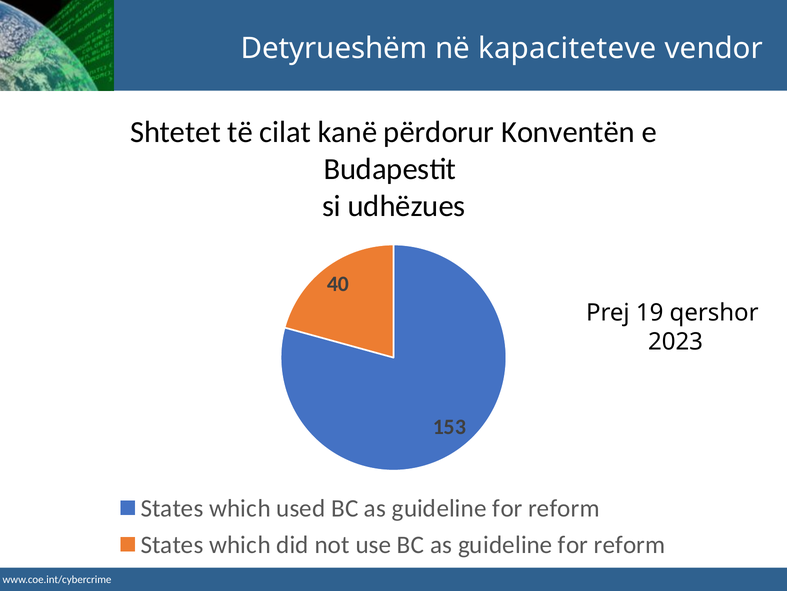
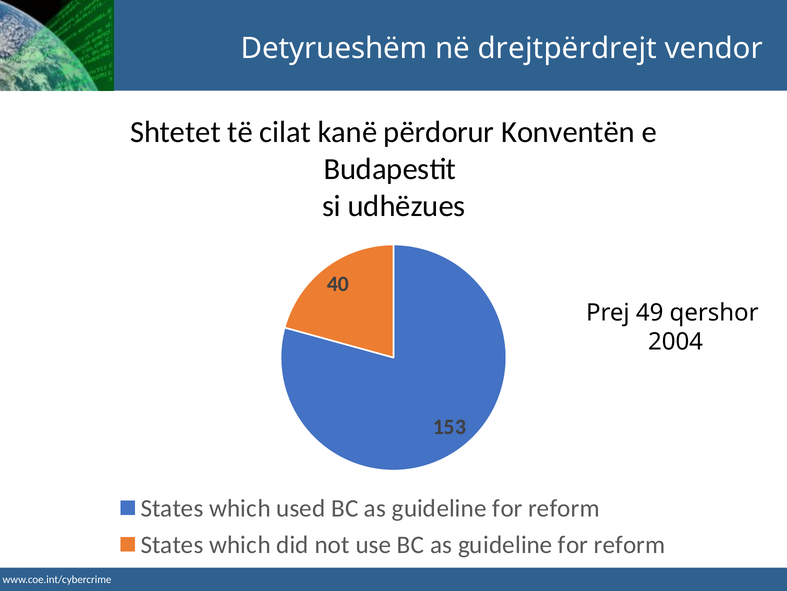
kapaciteteve: kapaciteteve -> drejtpërdrejt
19: 19 -> 49
2023: 2023 -> 2004
